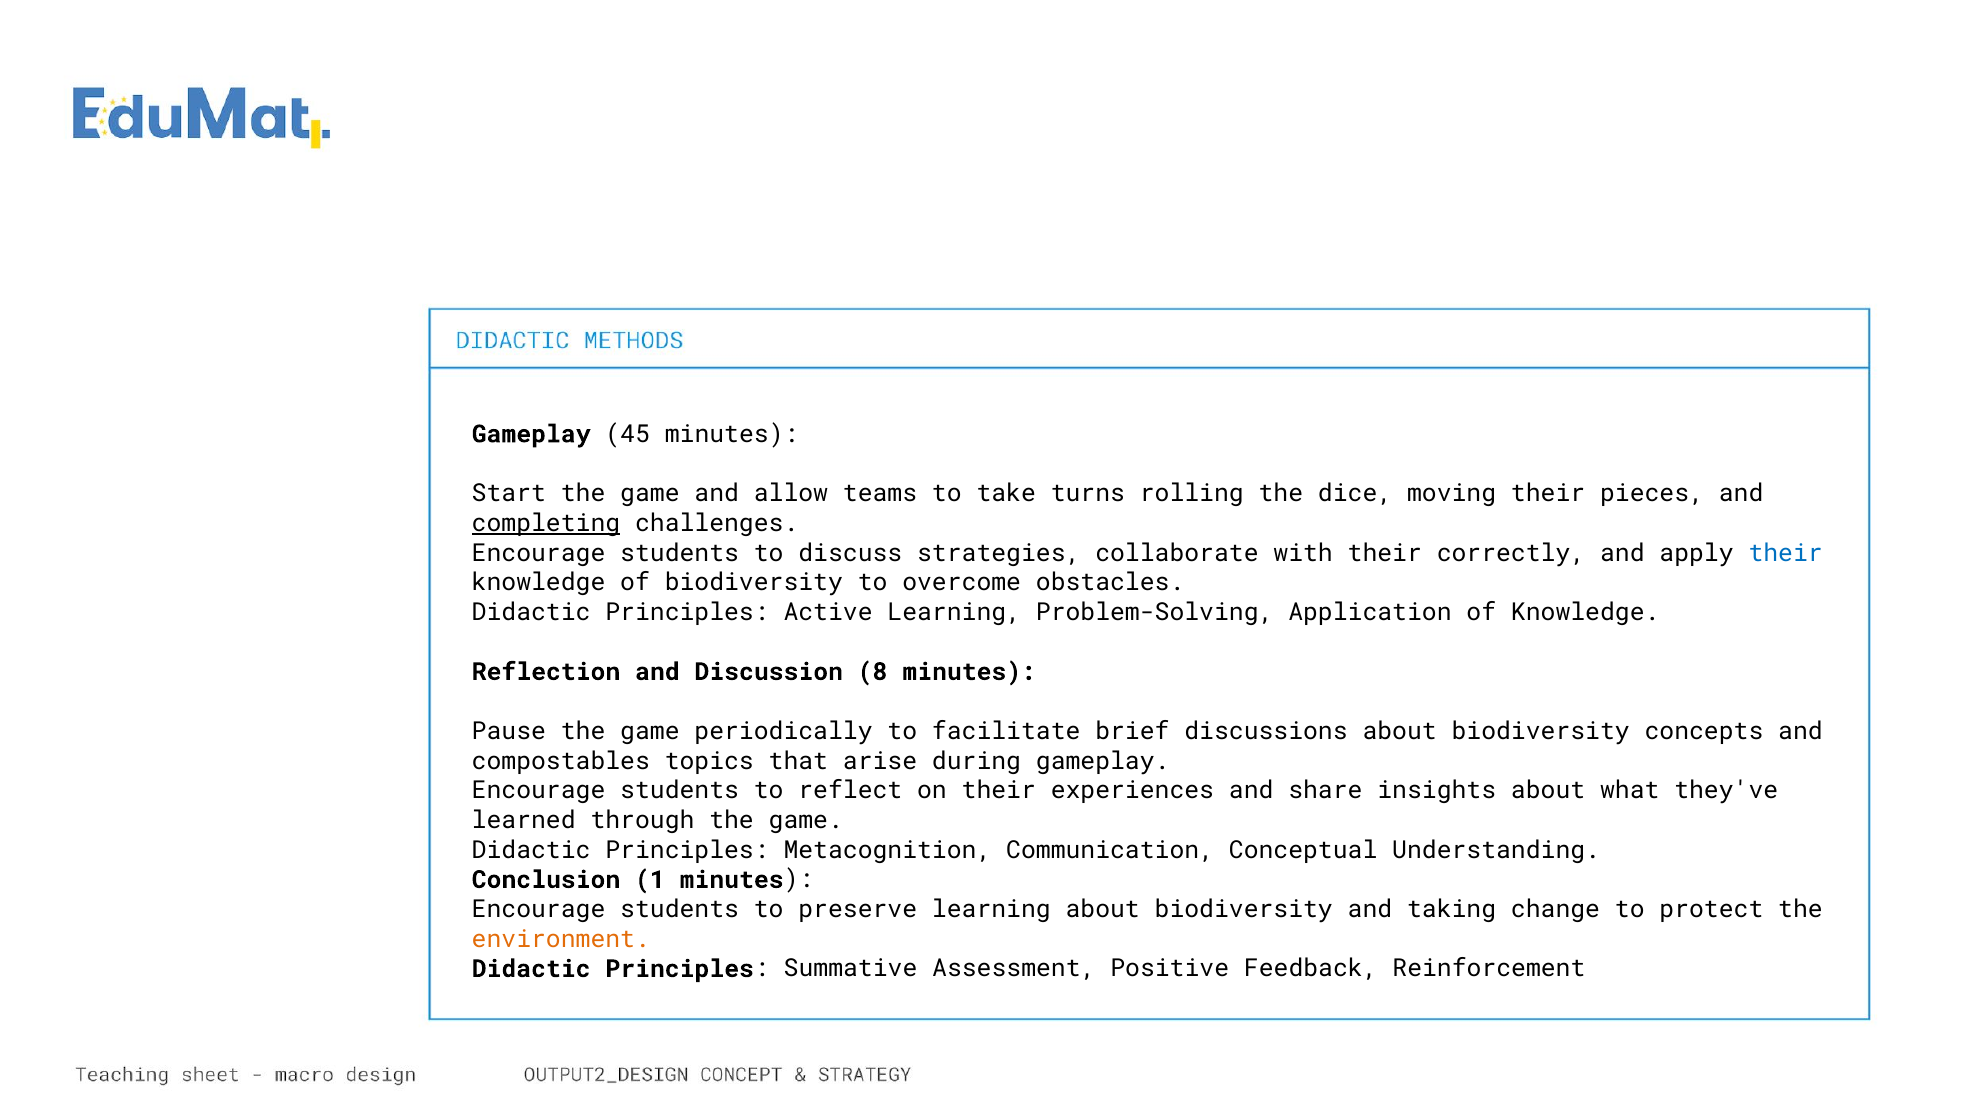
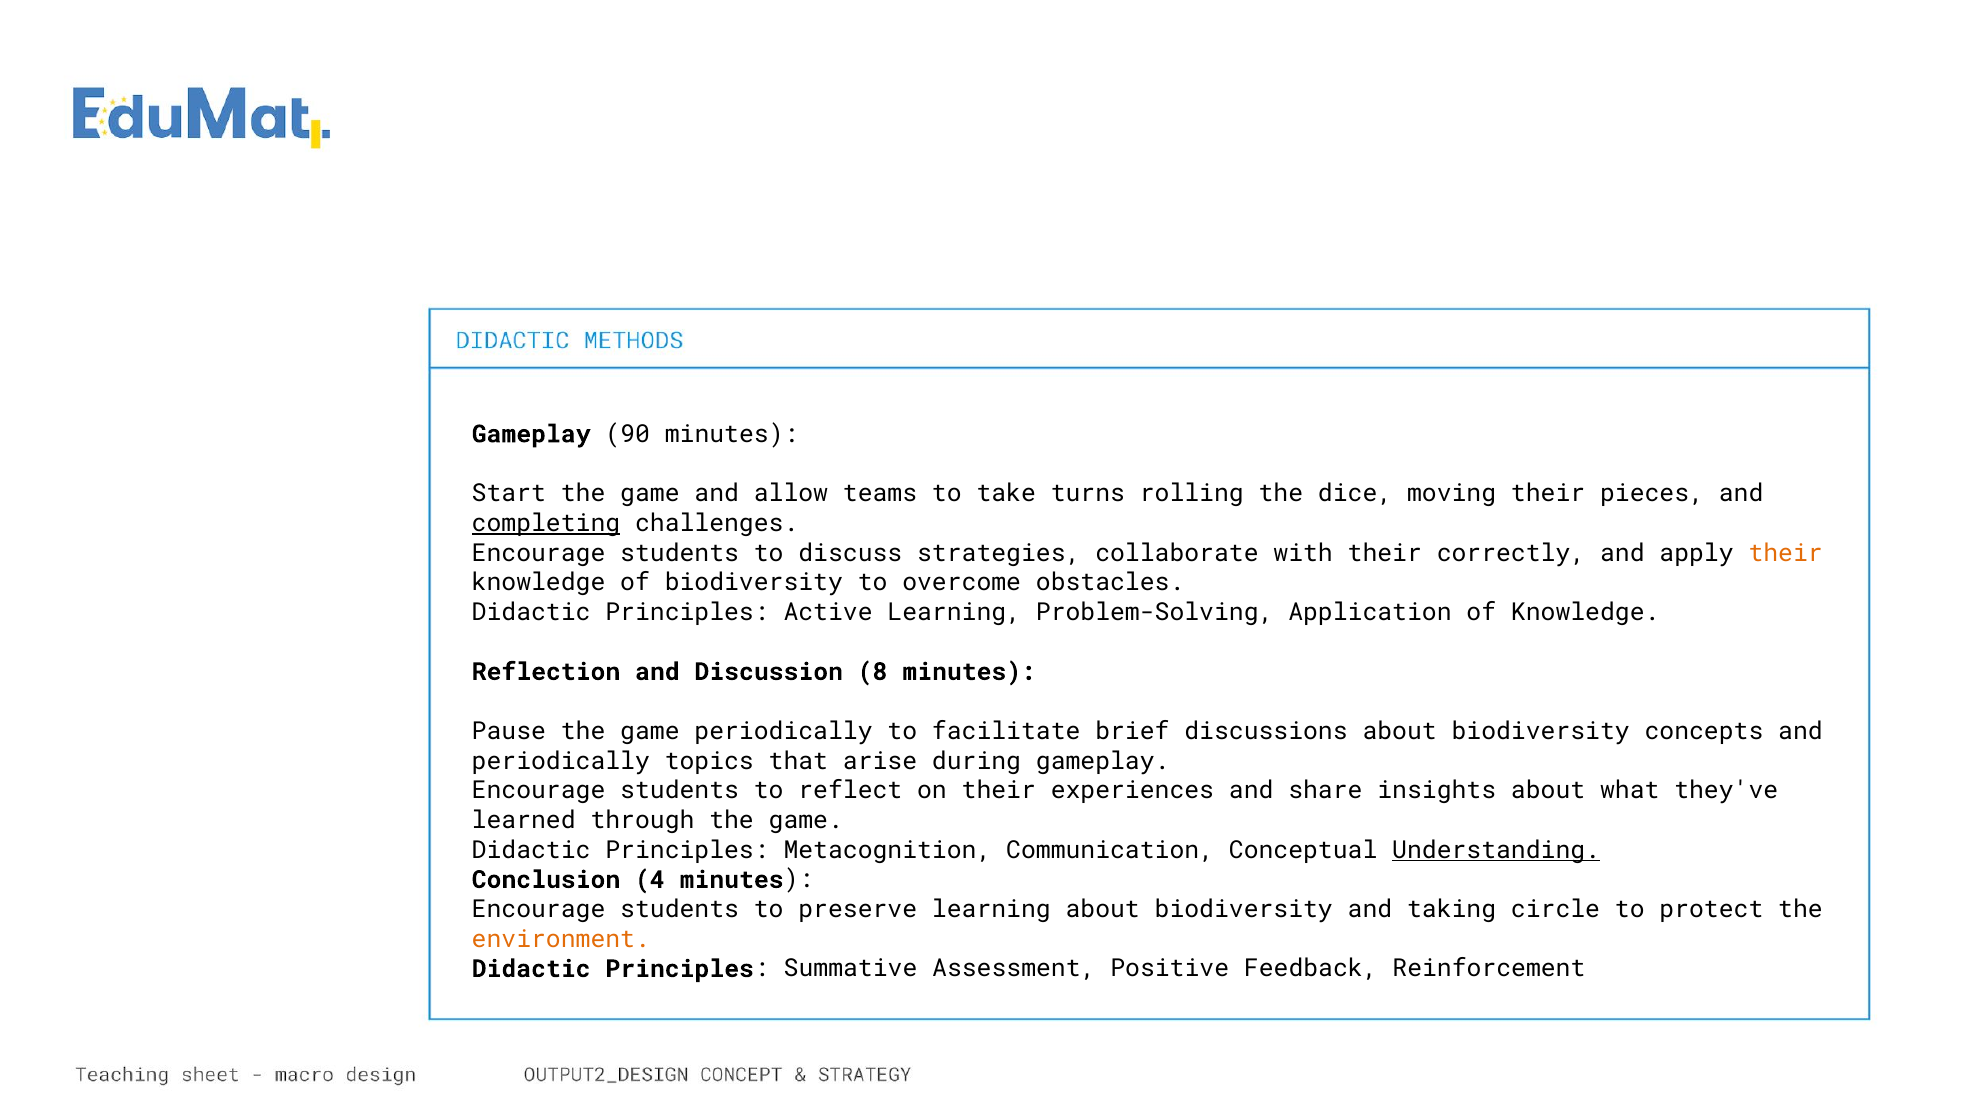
45: 45 -> 90
their at (1786, 553) colour: blue -> orange
compostables at (561, 761): compostables -> periodically
Understanding underline: none -> present
1: 1 -> 4
change: change -> circle
